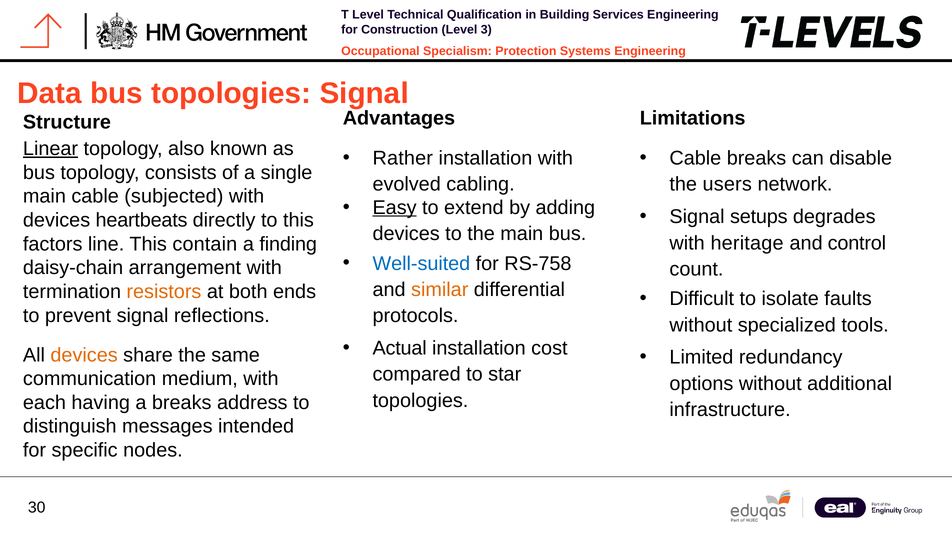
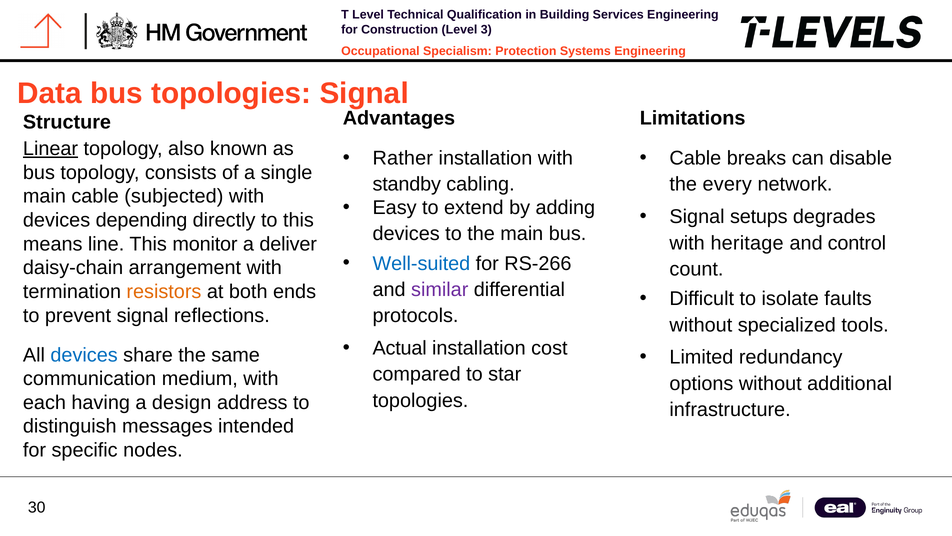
evolved: evolved -> standby
users: users -> every
Easy underline: present -> none
heartbeats: heartbeats -> depending
factors: factors -> means
contain: contain -> monitor
finding: finding -> deliver
RS-758: RS-758 -> RS-266
similar colour: orange -> purple
devices at (84, 355) colour: orange -> blue
a breaks: breaks -> design
